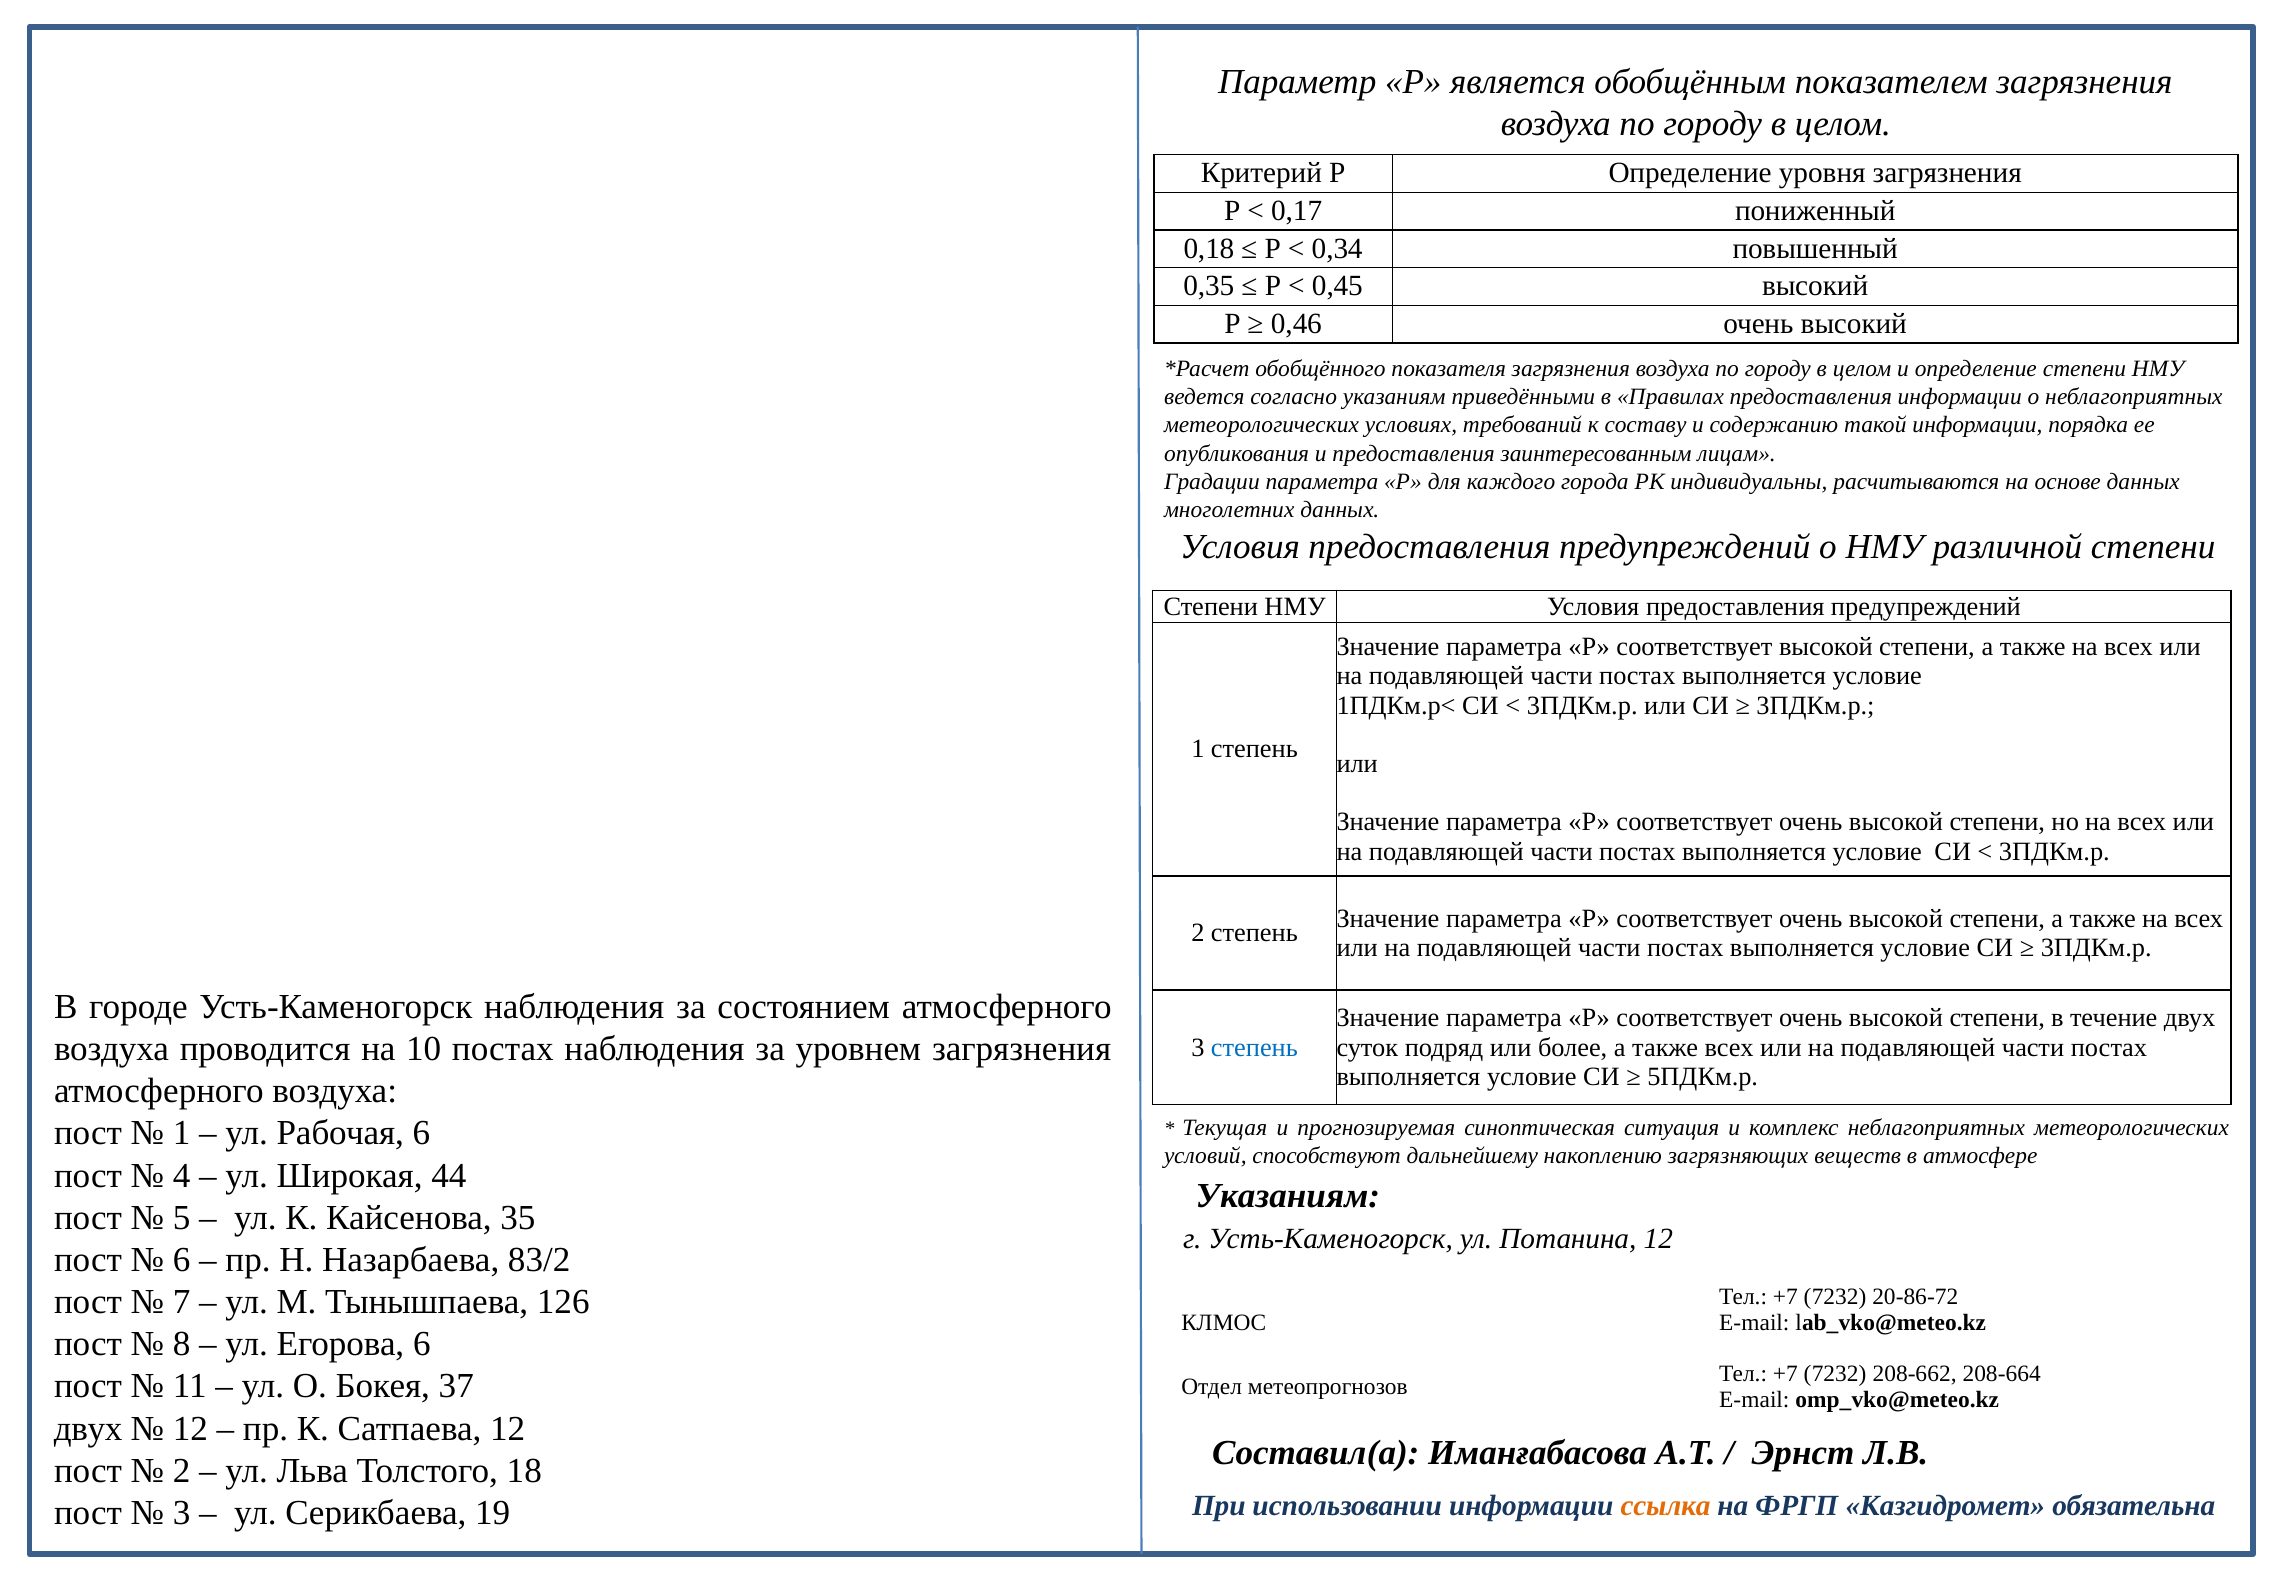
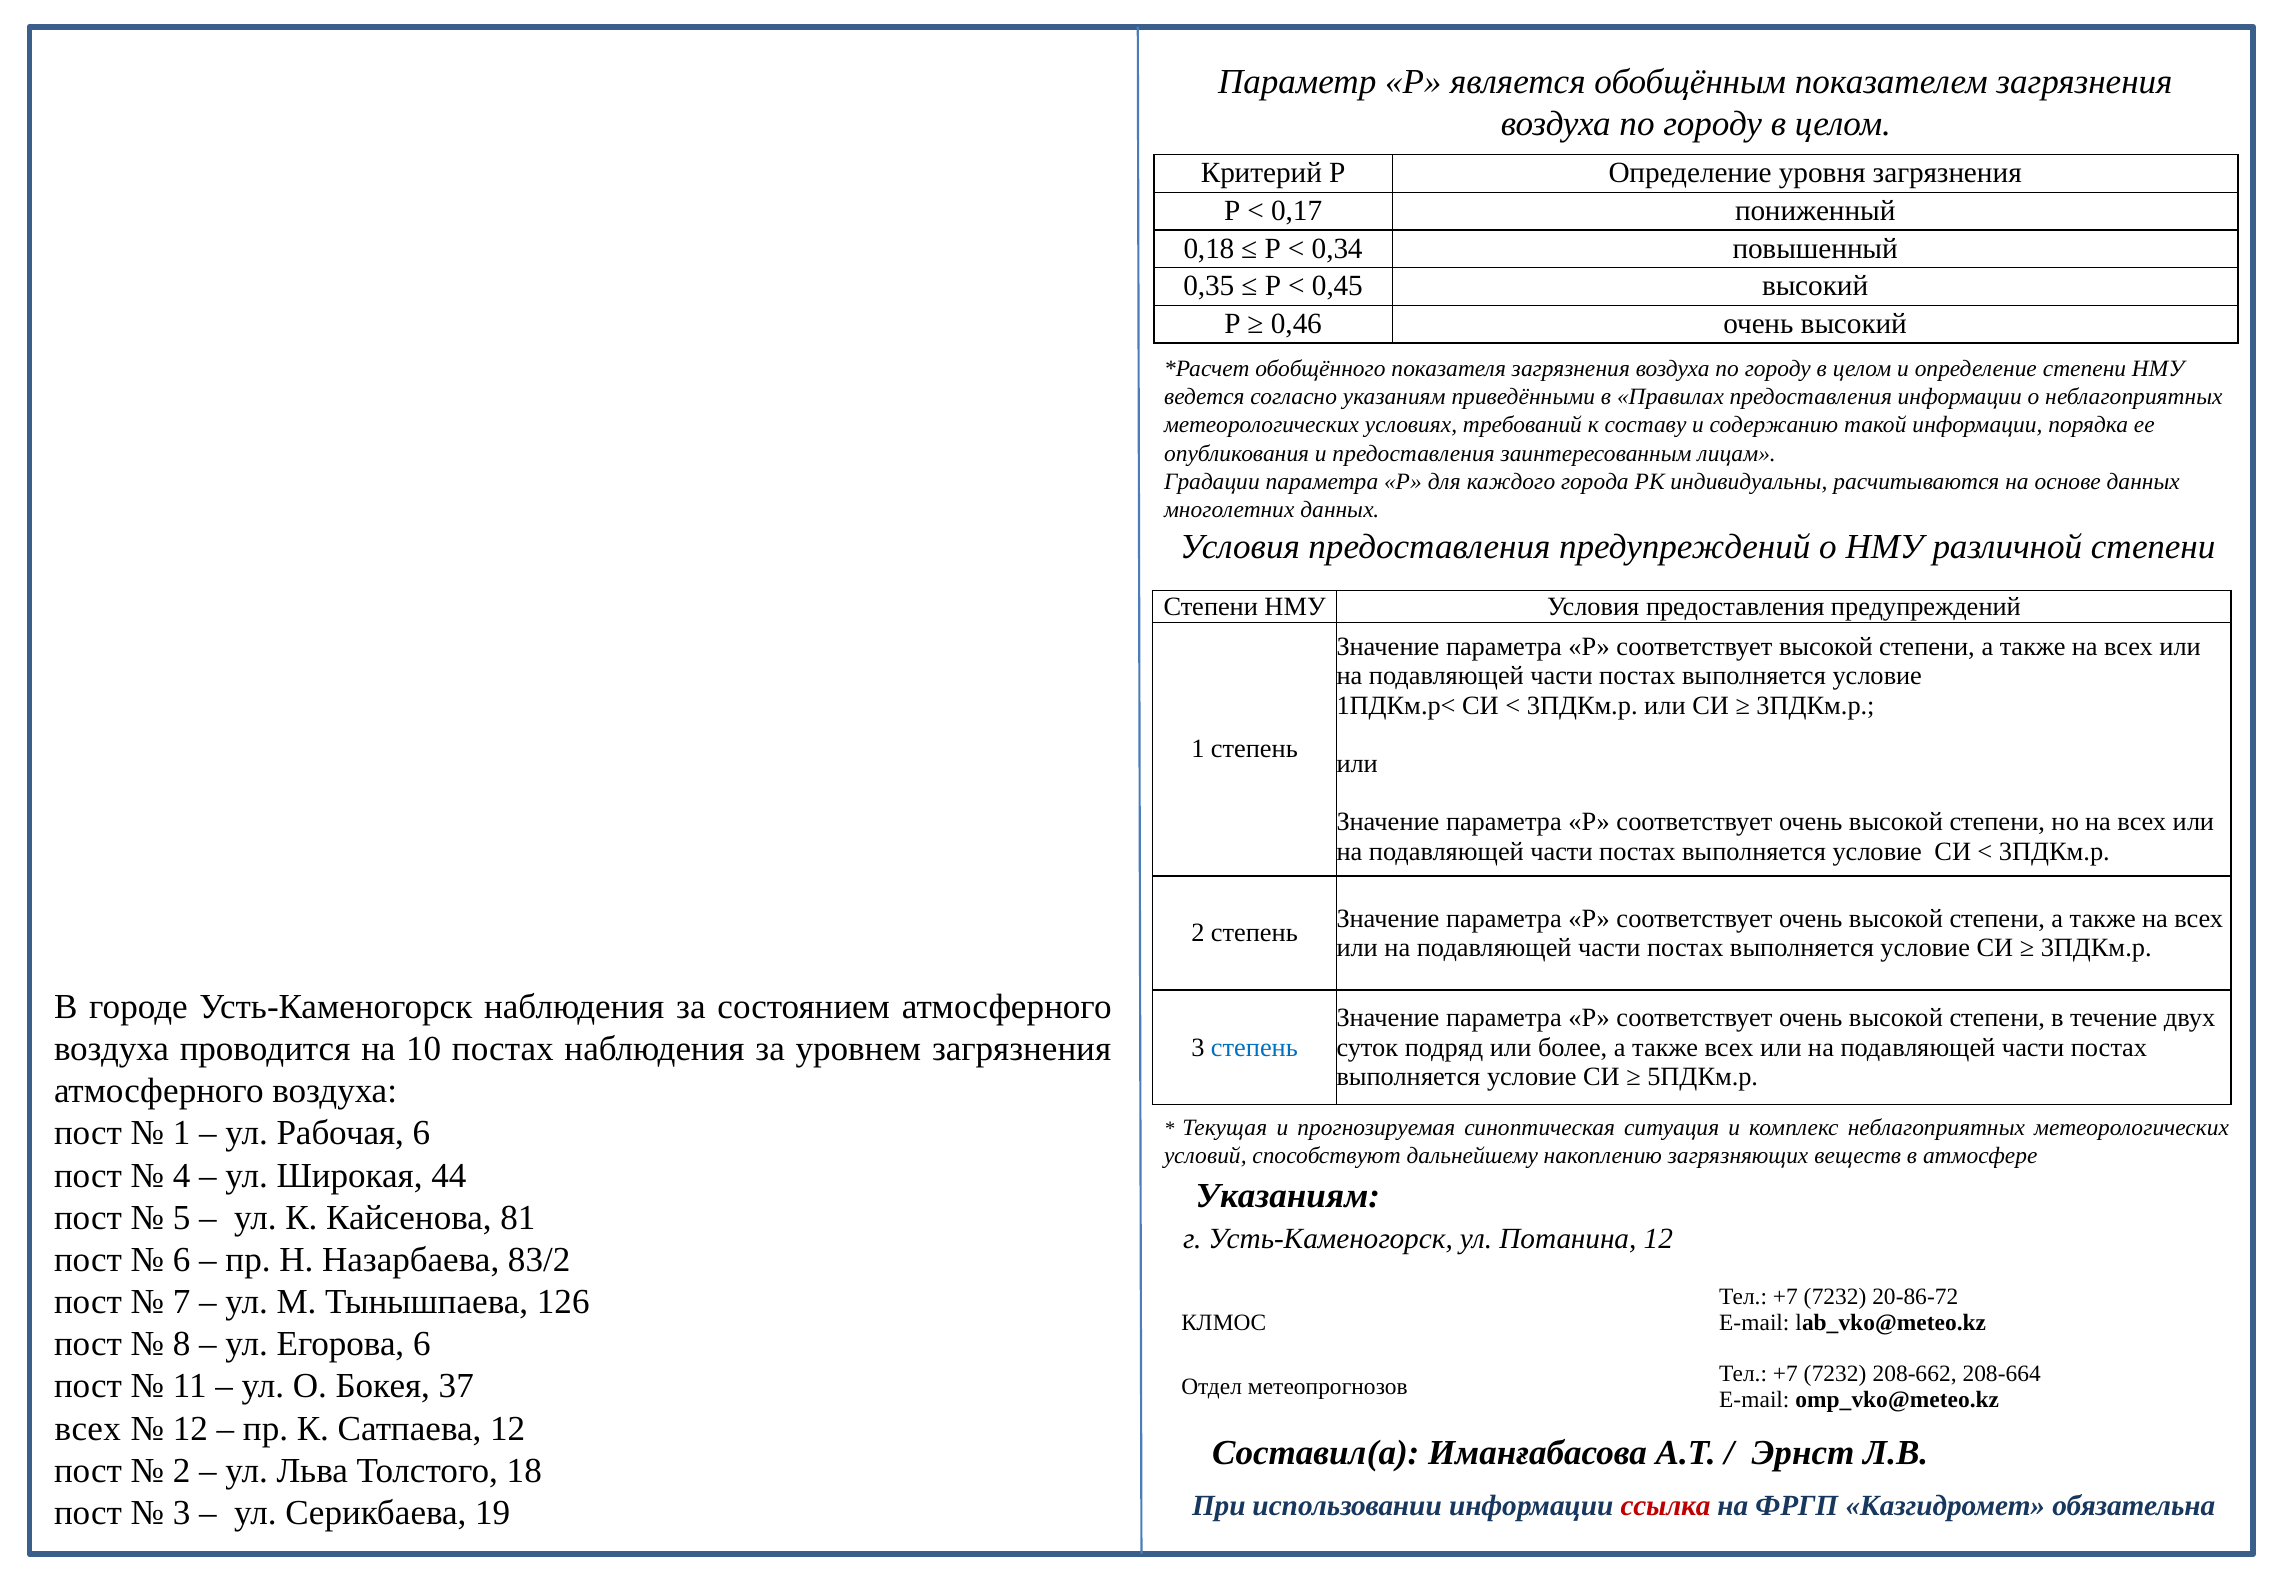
35: 35 -> 81
двух at (88, 1428): двух -> всех
ссылка colour: orange -> red
